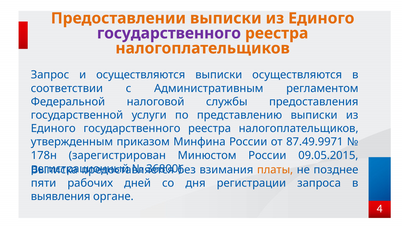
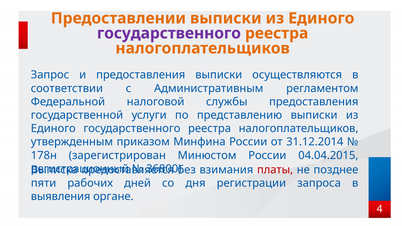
и осуществляются: осуществляются -> предоставления
87.49.9971: 87.49.9971 -> 31.12.2014
09.05.2015: 09.05.2015 -> 04.04.2015
платы colour: orange -> red
